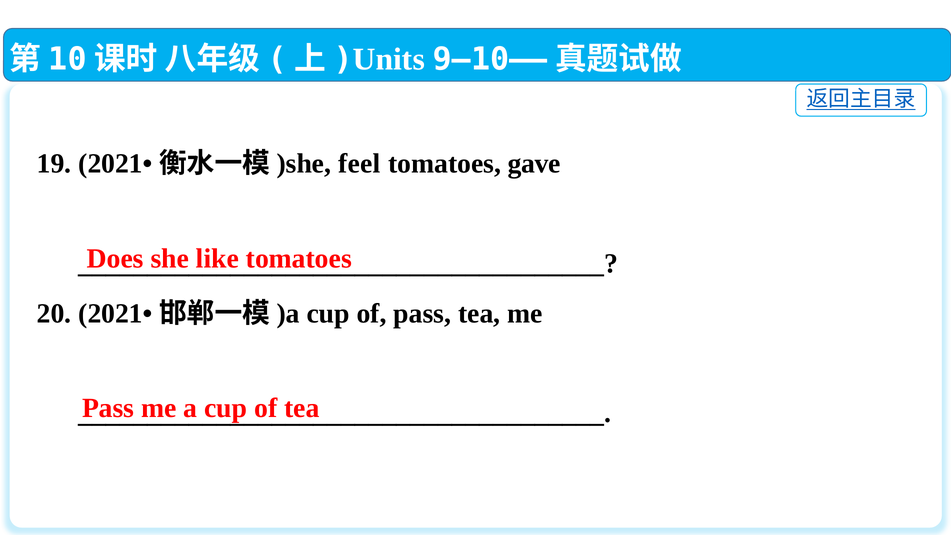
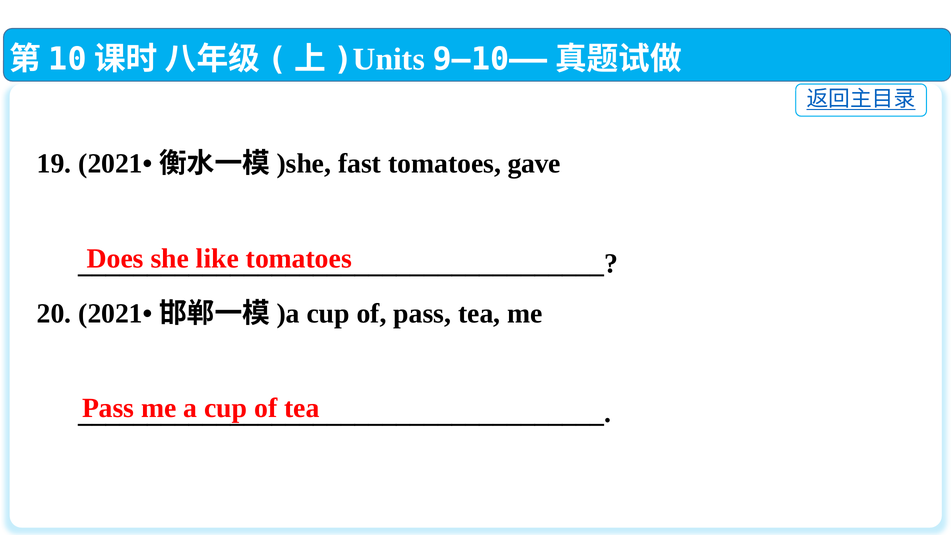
feel: feel -> fast
